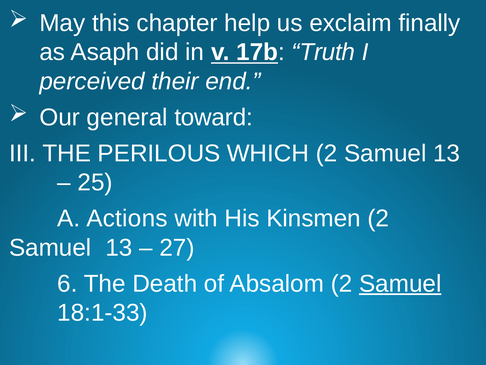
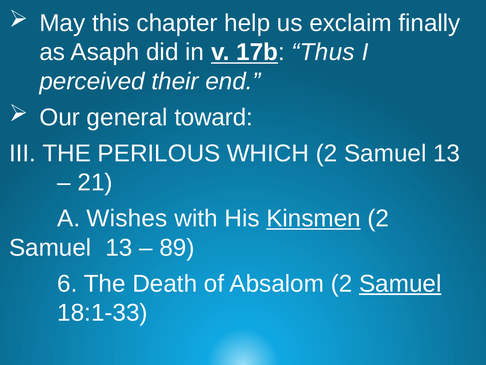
Truth: Truth -> Thus
25: 25 -> 21
Actions: Actions -> Wishes
Kinsmen underline: none -> present
27: 27 -> 89
